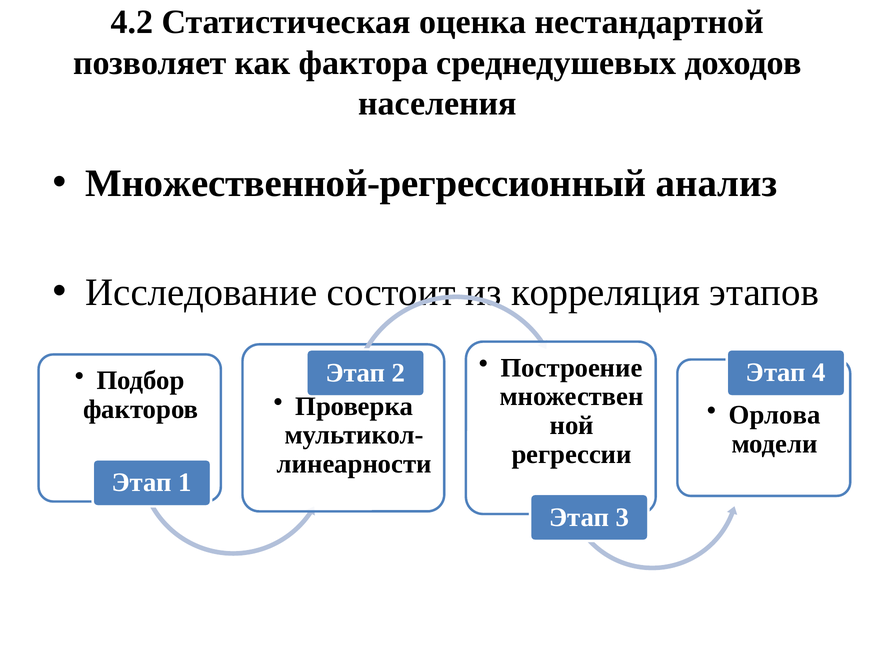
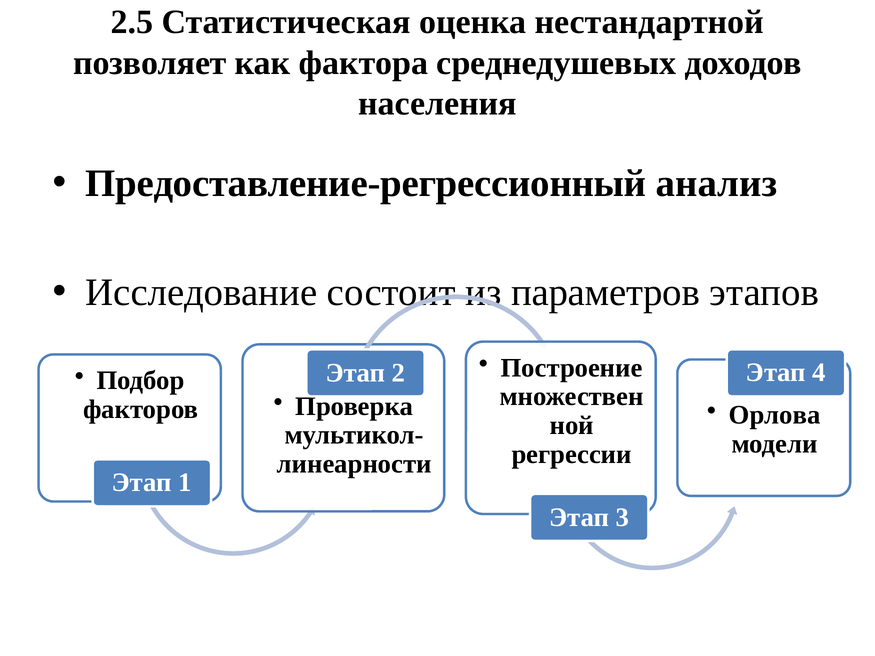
4.2: 4.2 -> 2.5
Множественной-регрессионный: Множественной-регрессионный -> Предоставление-регрессионный
корреляция: корреляция -> параметров
